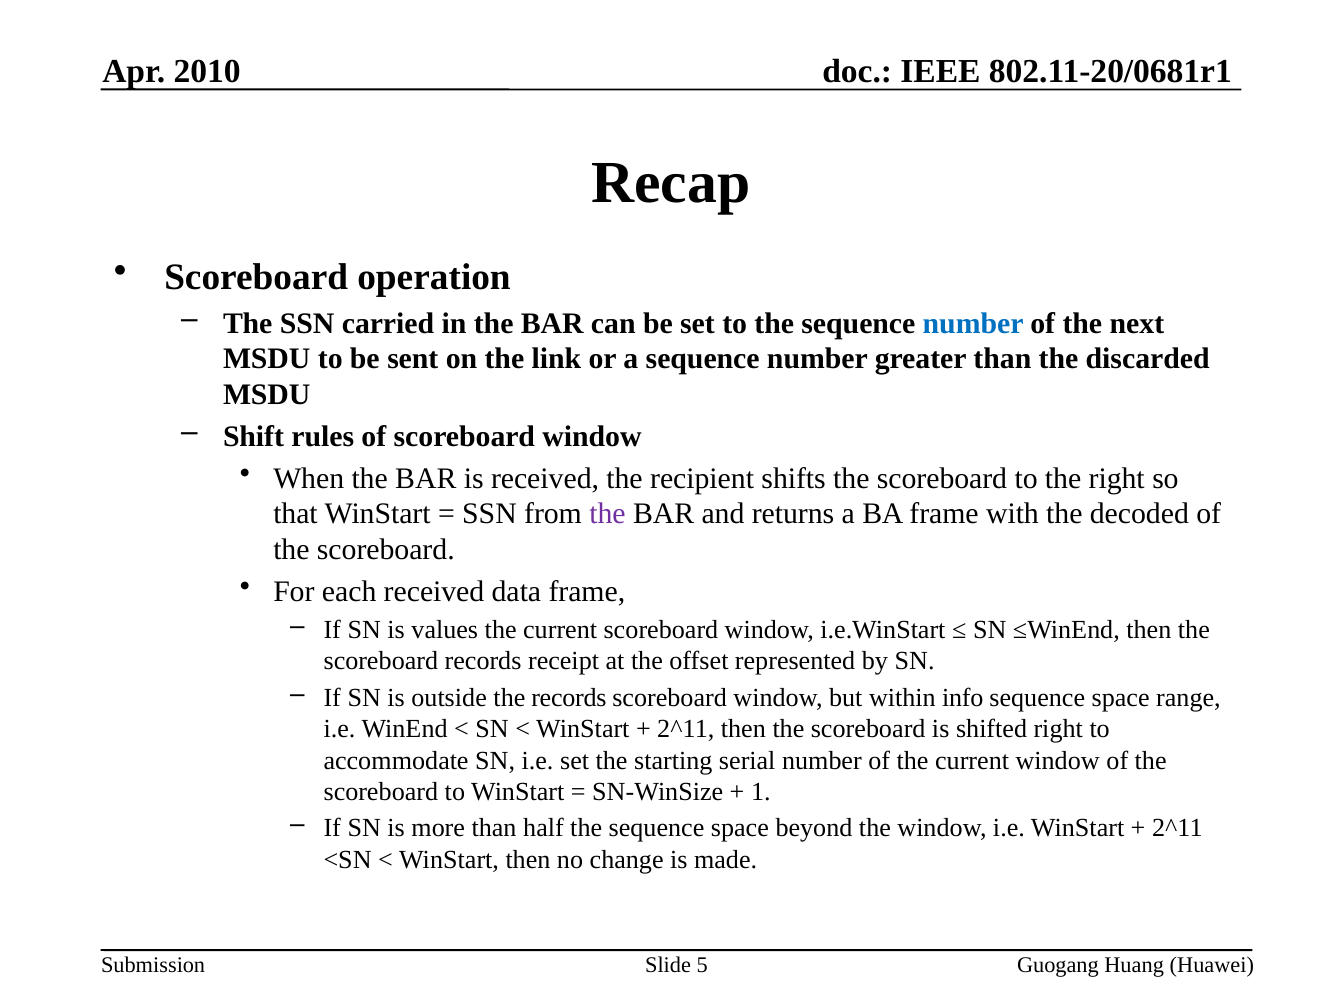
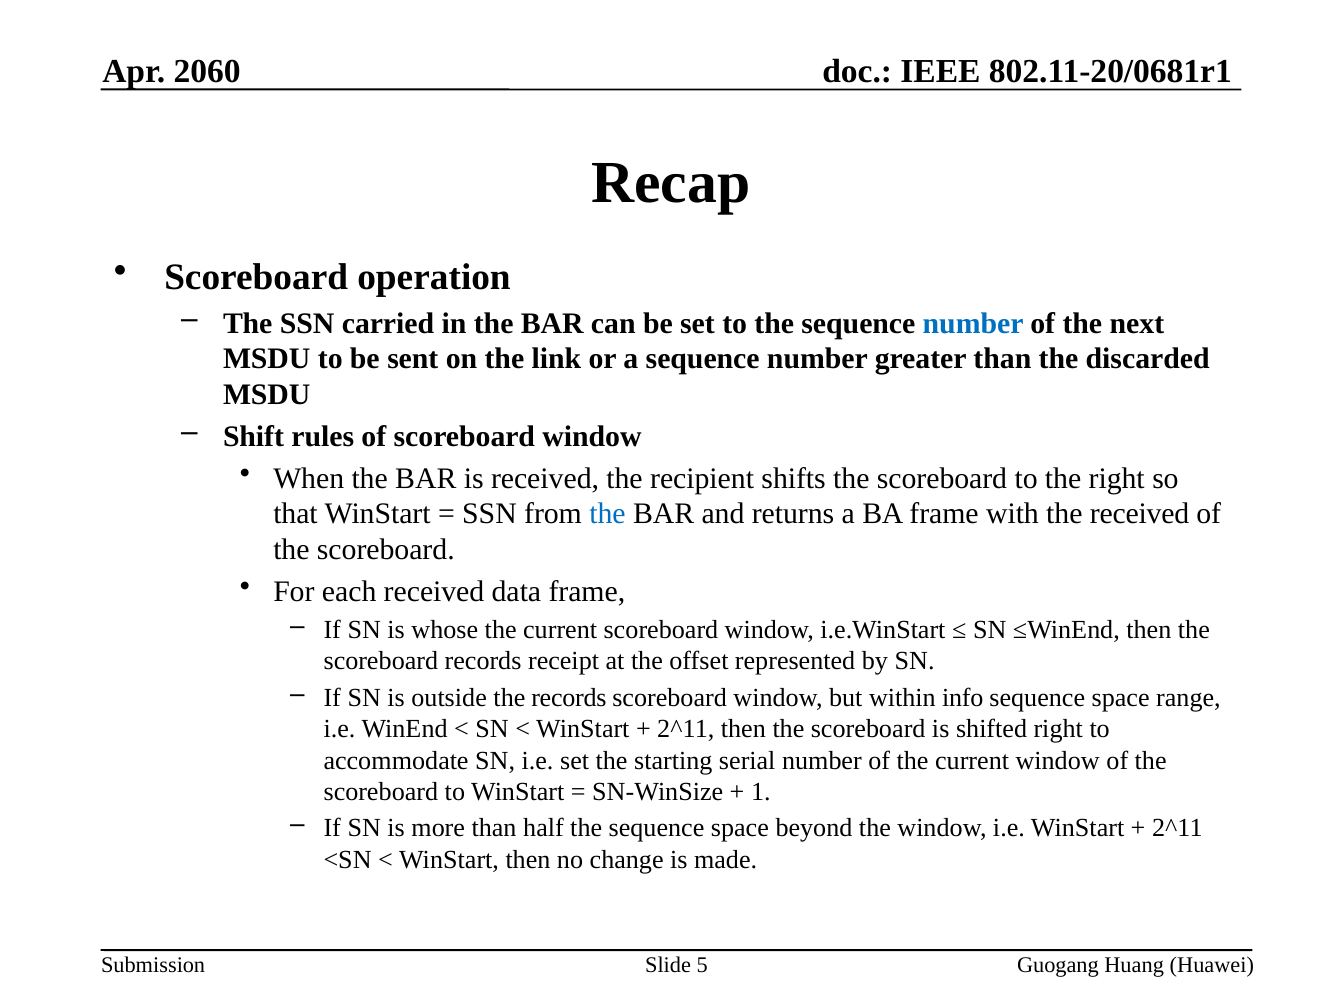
2010: 2010 -> 2060
the at (607, 514) colour: purple -> blue
the decoded: decoded -> received
values: values -> whose
